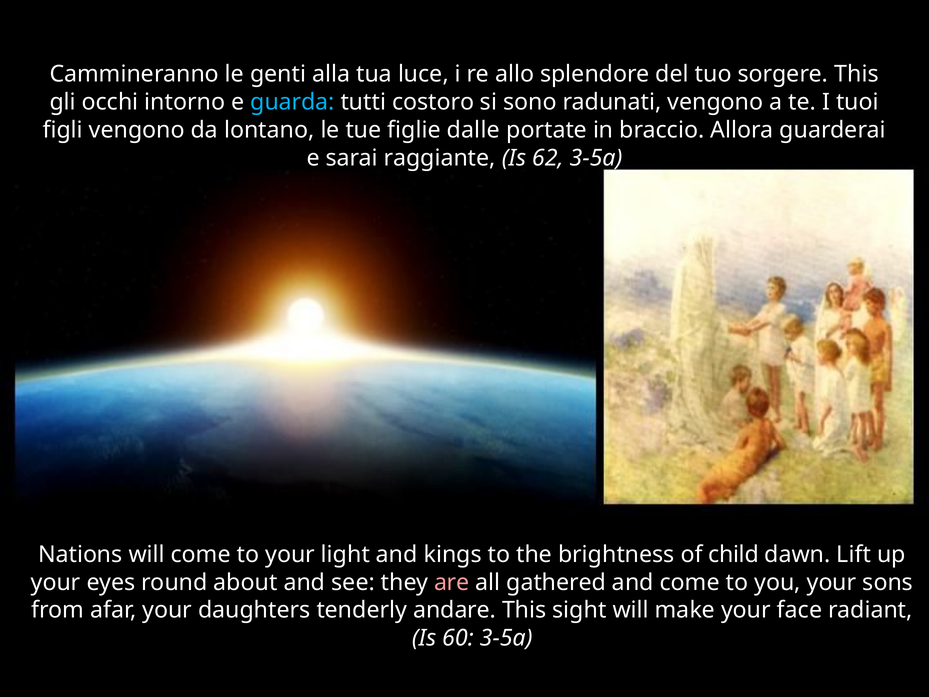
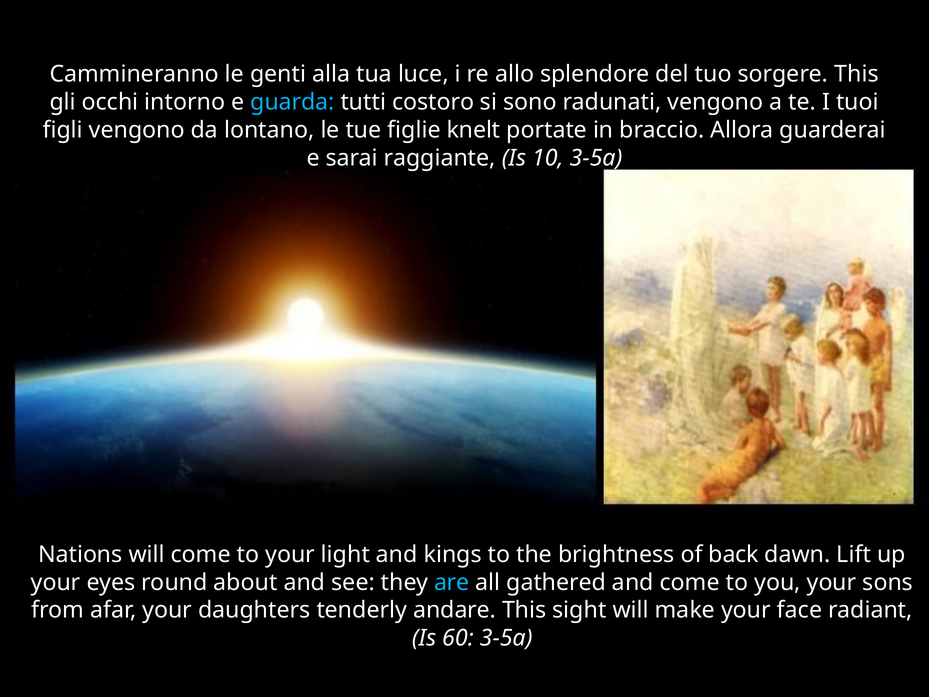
dalle: dalle -> knelt
62: 62 -> 10
child: child -> back
are colour: pink -> light blue
